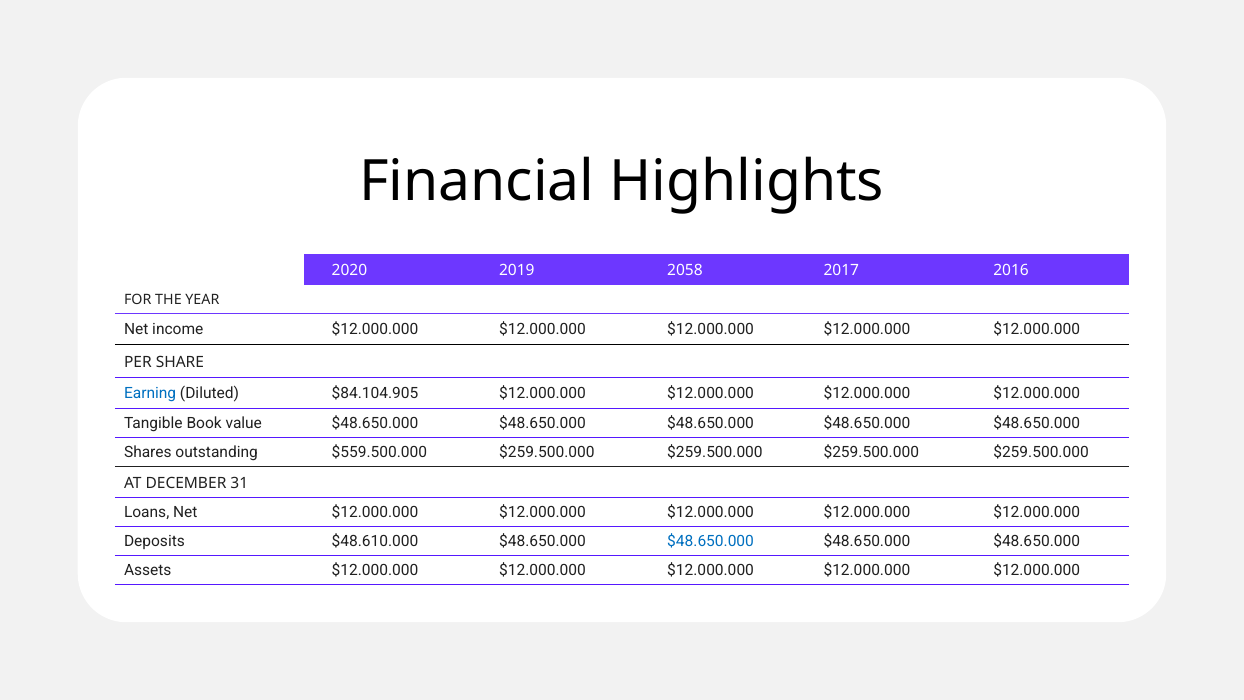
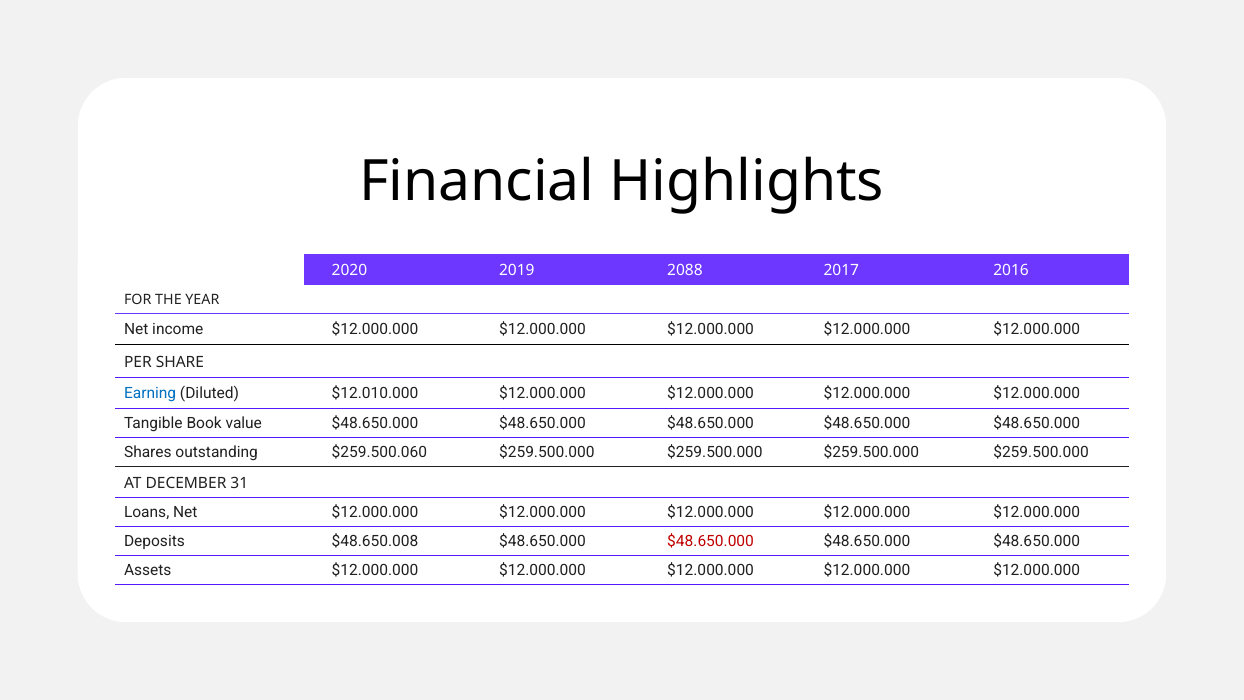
2058: 2058 -> 2088
$84.104.905: $84.104.905 -> $12.010.000
$559.500.000: $559.500.000 -> $259.500.060
$48.610.000: $48.610.000 -> $48.650.008
$48.650.000 at (711, 541) colour: blue -> red
